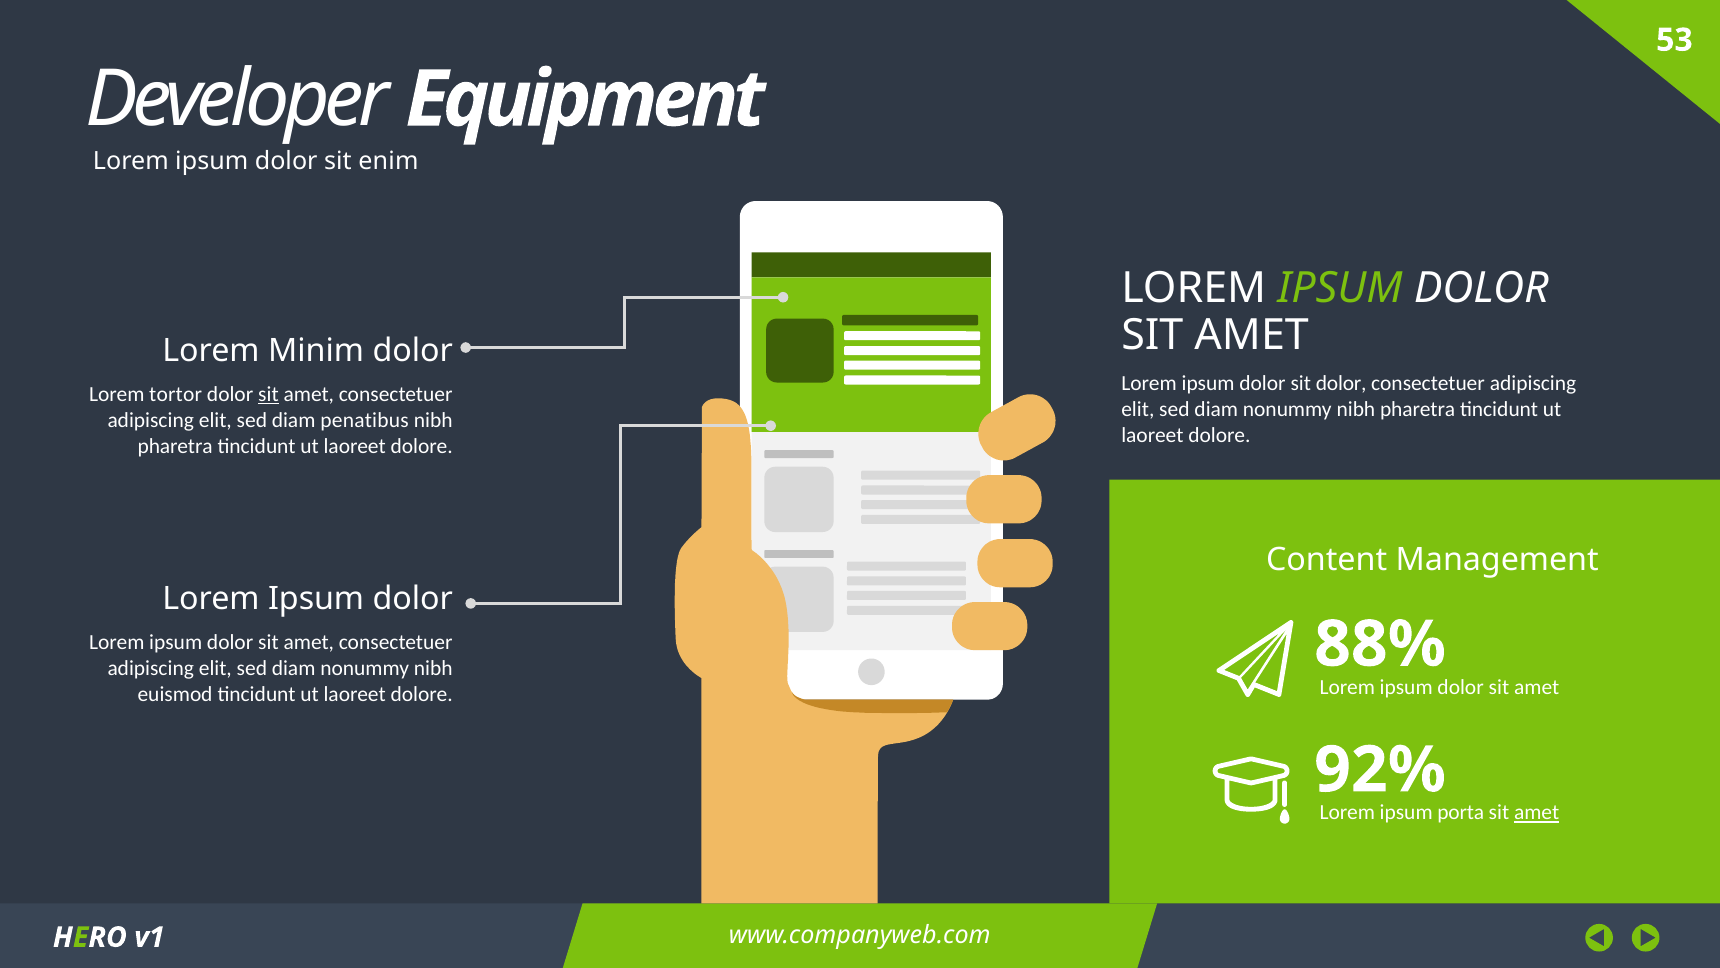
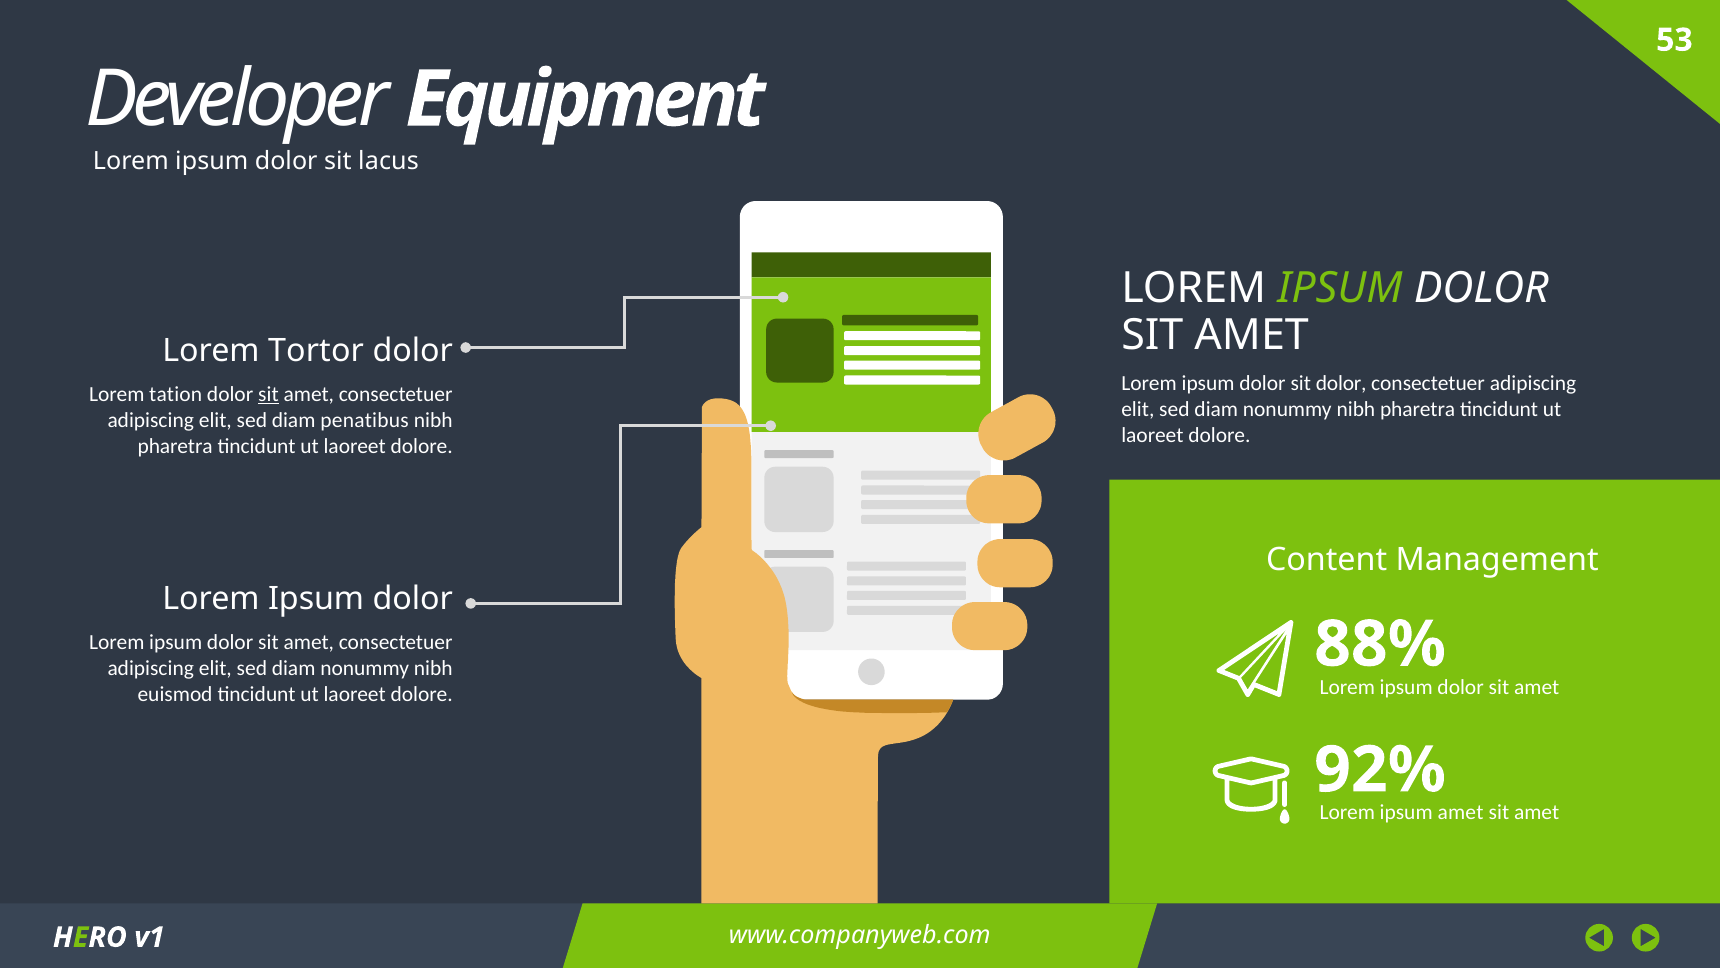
enim: enim -> lacus
Minim: Minim -> Tortor
tortor: tortor -> tation
porta at (1461, 812): porta -> amet
amet at (1537, 812) underline: present -> none
